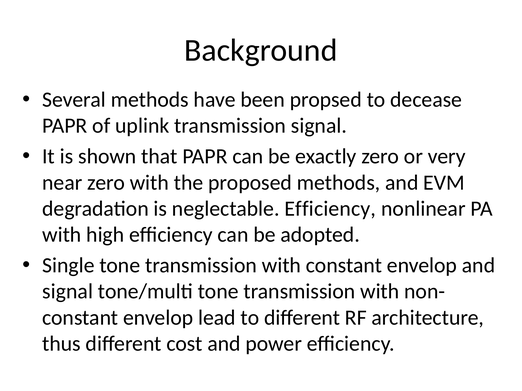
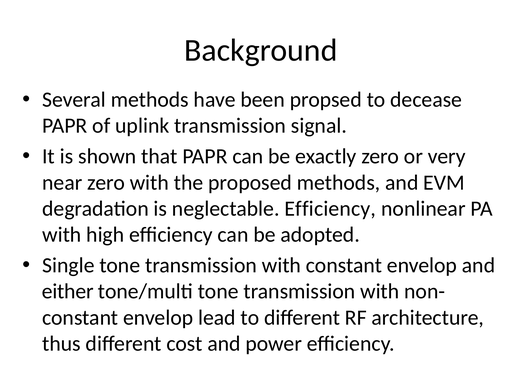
signal at (68, 292): signal -> either
